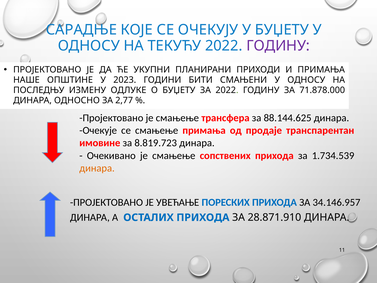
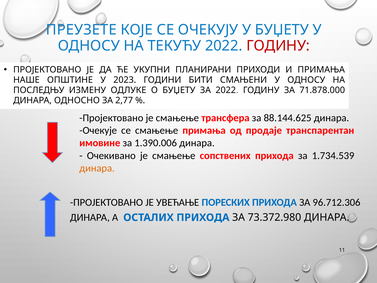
САРАДЊЕ: САРАДЊЕ -> ПРЕУЗЕТЕ
ГОДИНУ at (278, 46) colour: purple -> red
8.819.723: 8.819.723 -> 1.390.006
34.146.957: 34.146.957 -> 96.712.306
28.871.910: 28.871.910 -> 73.372.980
